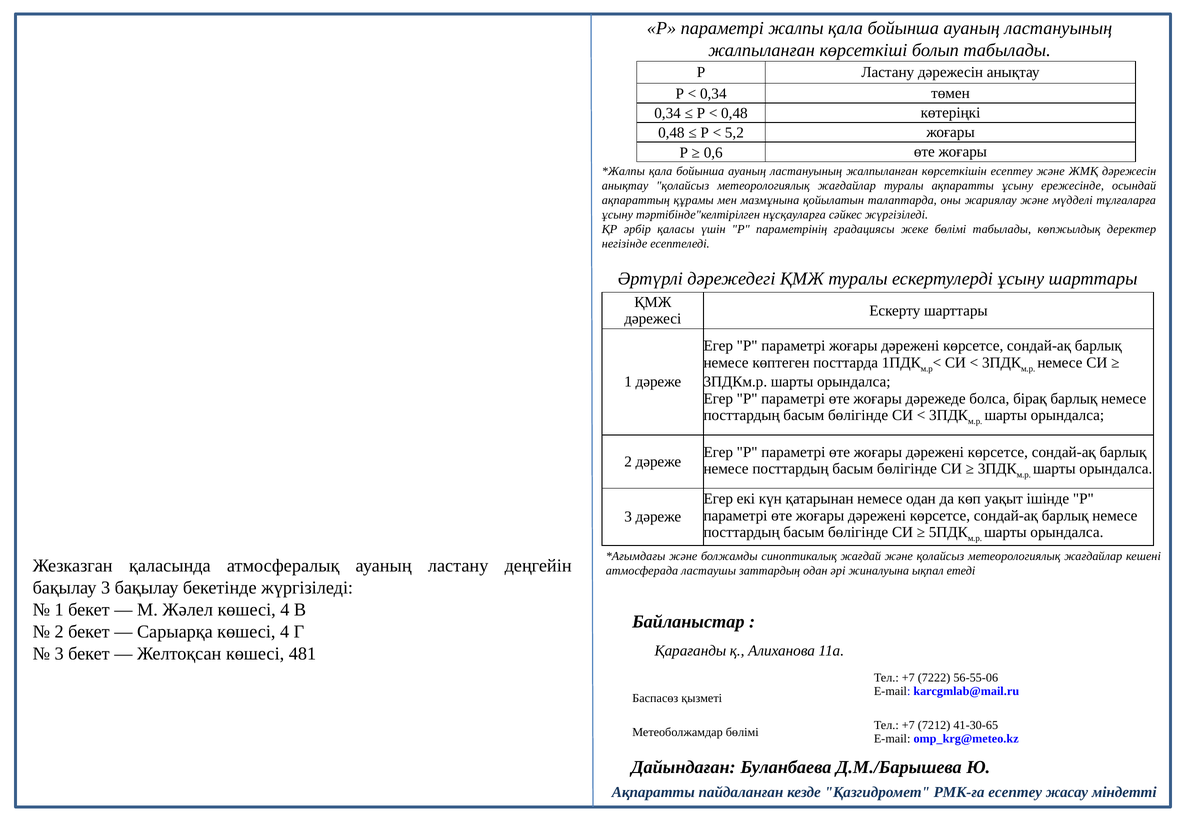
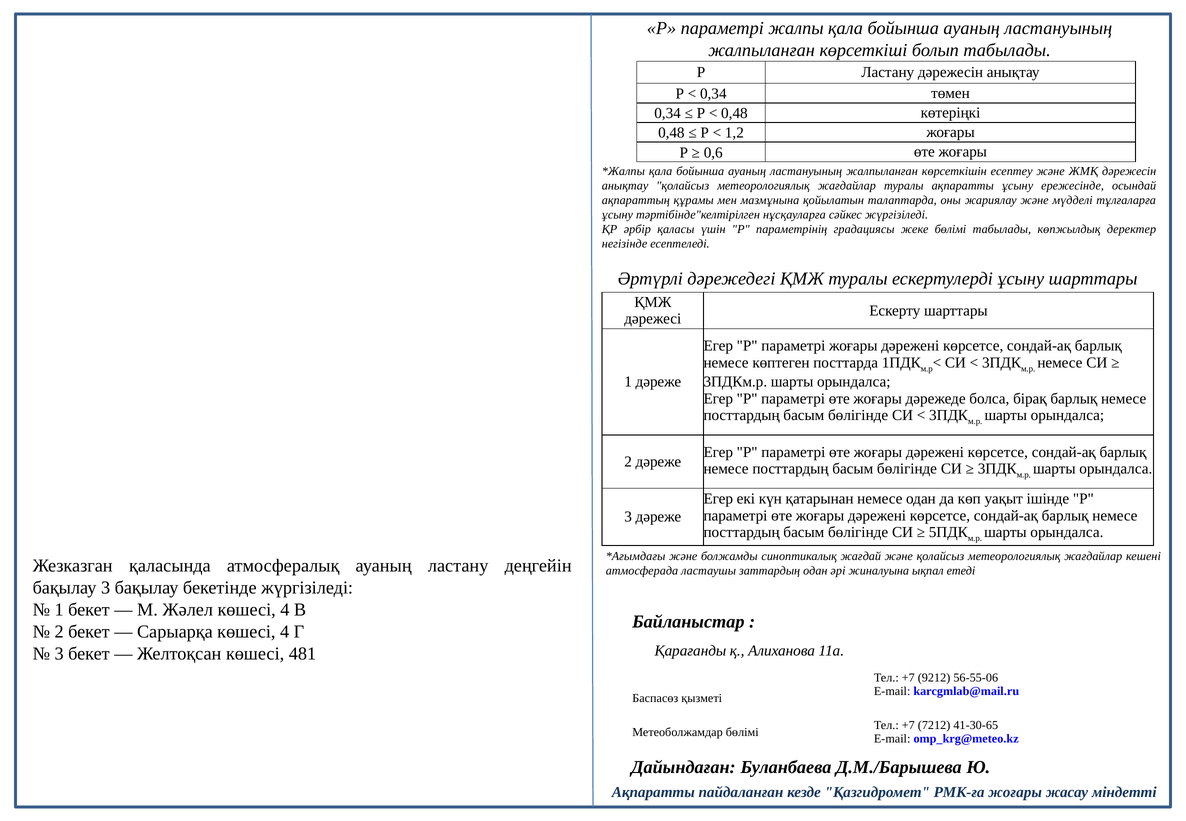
5,2: 5,2 -> 1,2
7222: 7222 -> 9212
РМК-ға есептеу: есептеу -> жоғары
